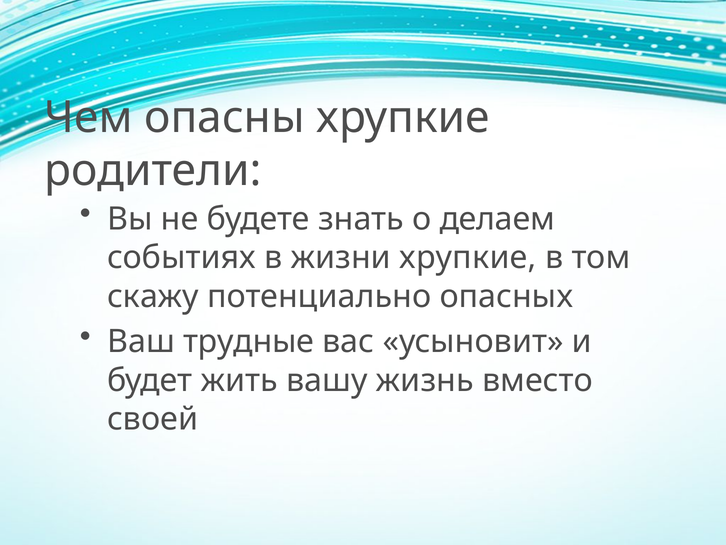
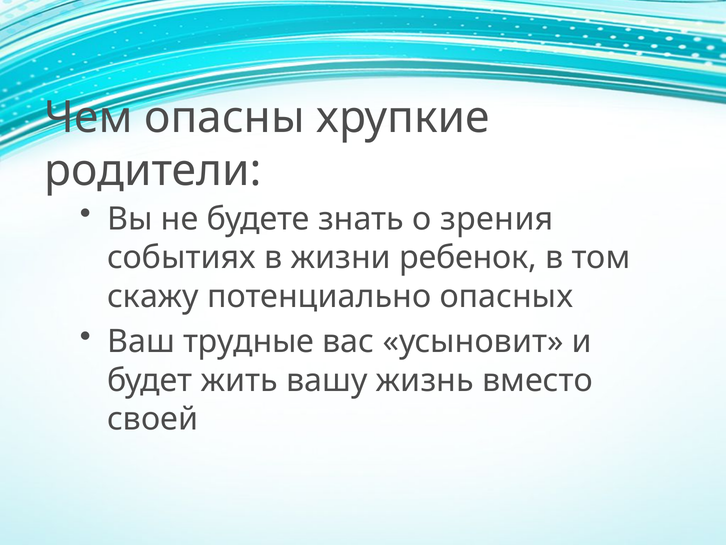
делаем: делаем -> зрения
жизни хрупкие: хрупкие -> ребенок
